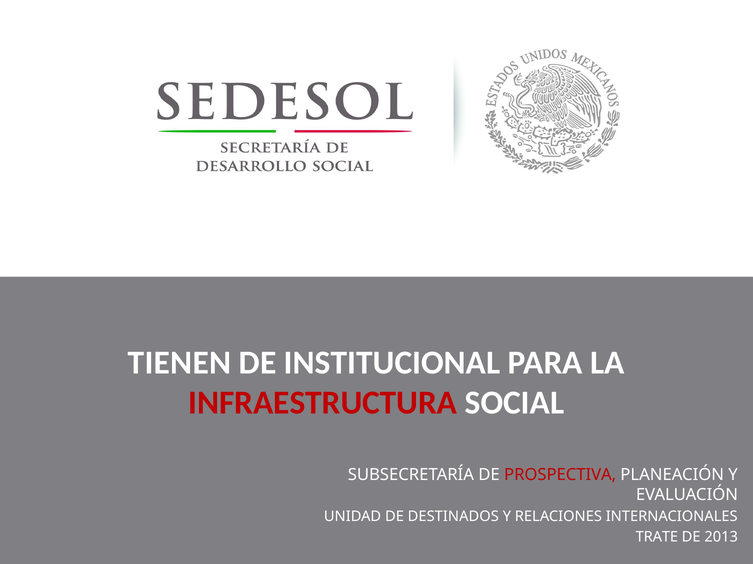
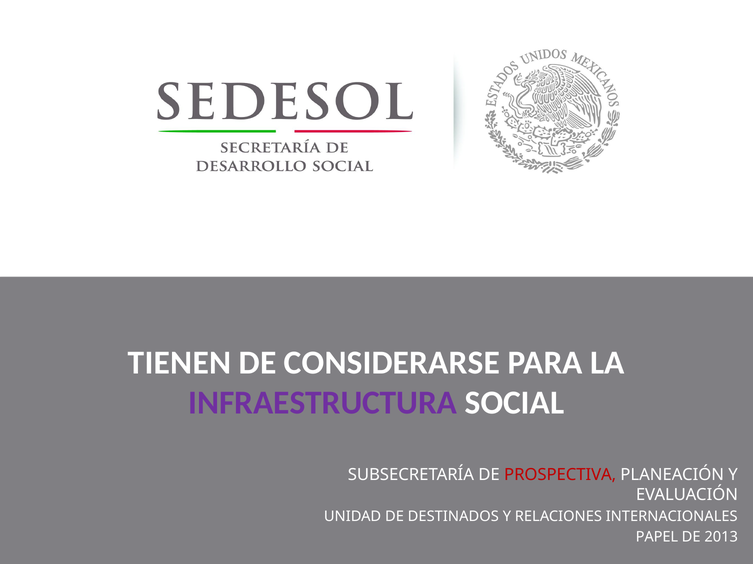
INSTITUCIONAL: INSTITUCIONAL -> CONSIDERARSE
INFRAESTRUCTURA colour: red -> purple
TRATE: TRATE -> PAPEL
